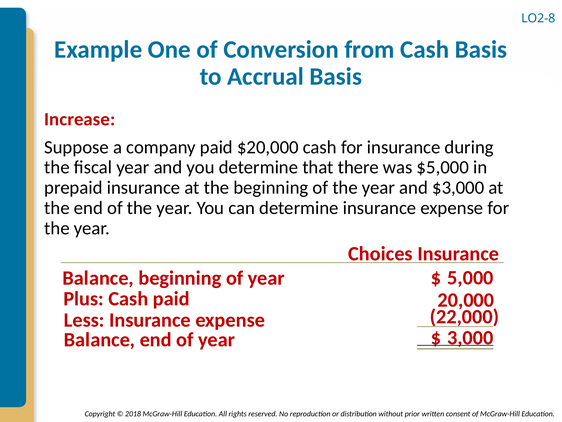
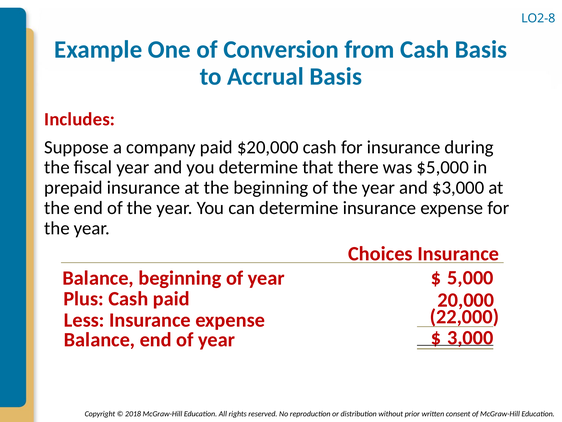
Increase: Increase -> Includes
